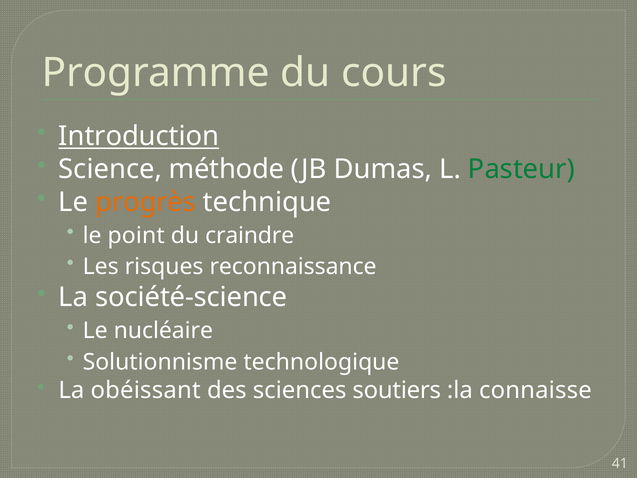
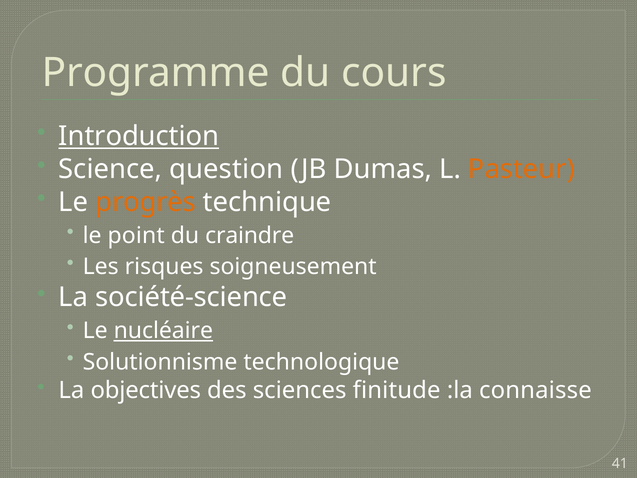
méthode: méthode -> question
Pasteur colour: green -> orange
reconnaissance: reconnaissance -> soigneusement
nucléaire underline: none -> present
obéissant: obéissant -> objectives
soutiers: soutiers -> finitude
